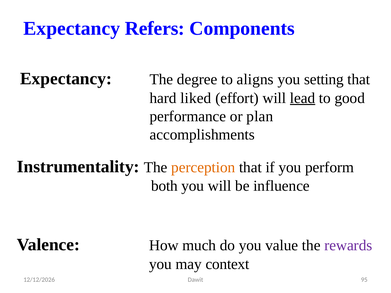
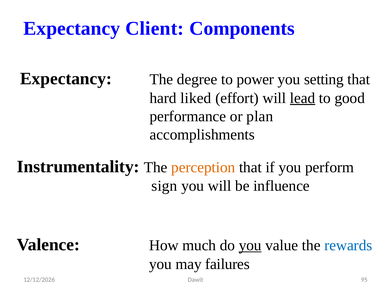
Refers: Refers -> Client
aligns: aligns -> power
both: both -> sign
you at (250, 246) underline: none -> present
rewards colour: purple -> blue
context: context -> failures
